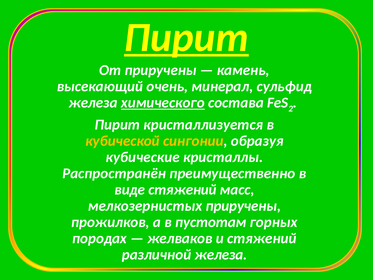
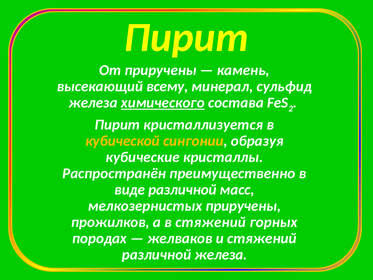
Пирит at (186, 37) underline: present -> none
очень: очень -> всему
виде стяжений: стяжений -> различной
в пустотам: пустотам -> стяжений
